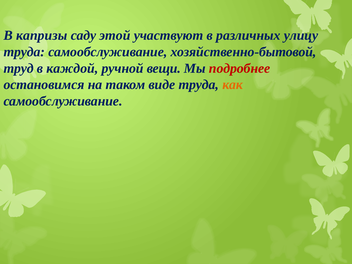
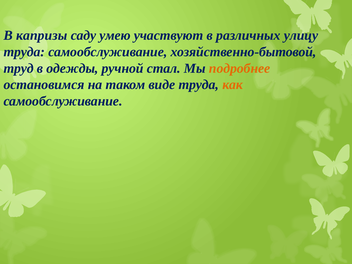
этой: этой -> умею
каждой: каждой -> одежды
вещи: вещи -> стал
подробнее colour: red -> orange
